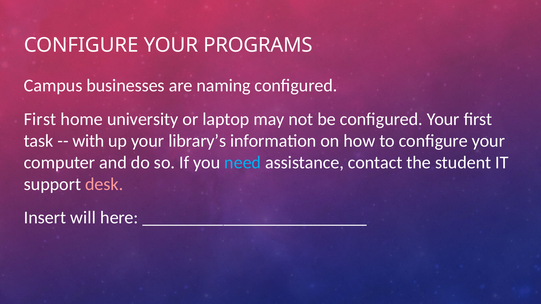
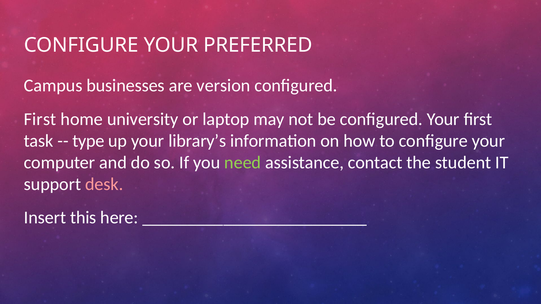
PROGRAMS: PROGRAMS -> PREFERRED
naming: naming -> version
with: with -> type
need colour: light blue -> light green
will: will -> this
